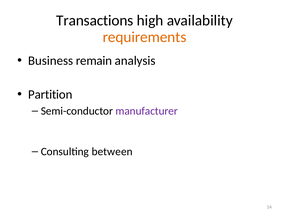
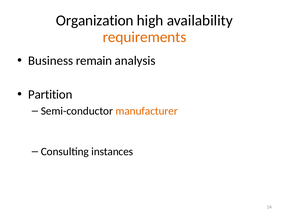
Transactions: Transactions -> Organization
manufacturer colour: purple -> orange
between: between -> instances
